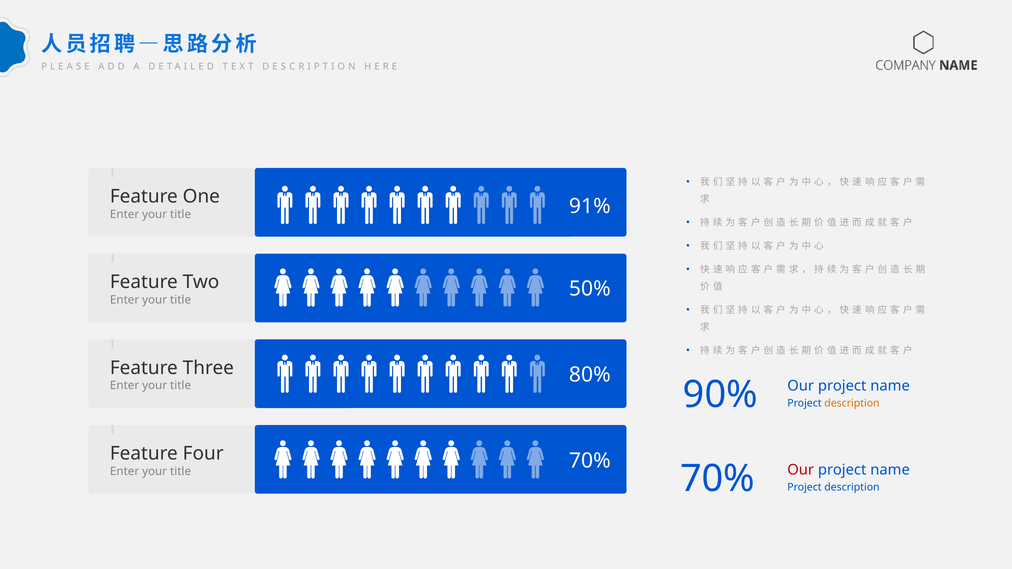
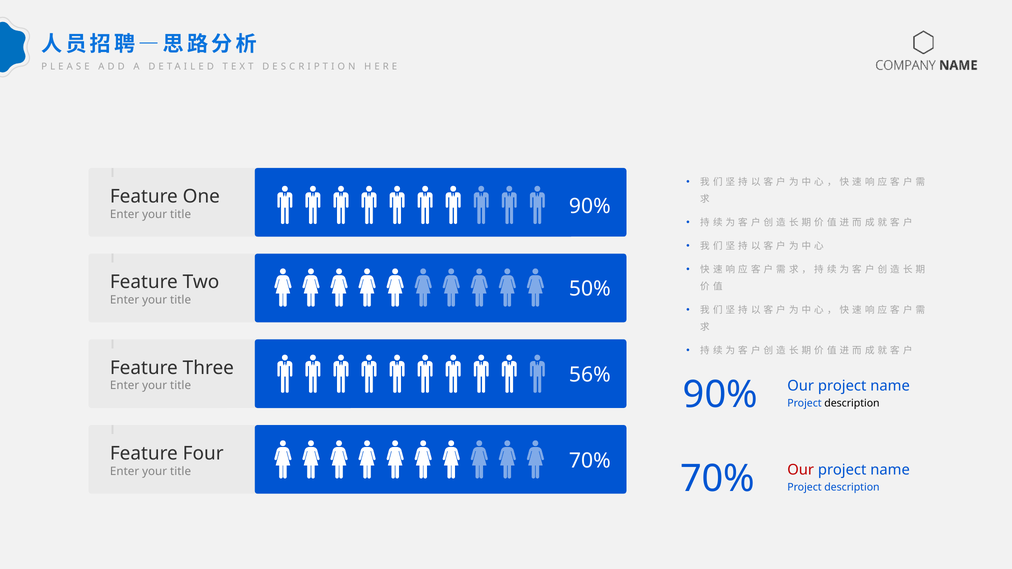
91% at (590, 206): 91% -> 90%
80%: 80% -> 56%
description at (852, 403) colour: orange -> black
